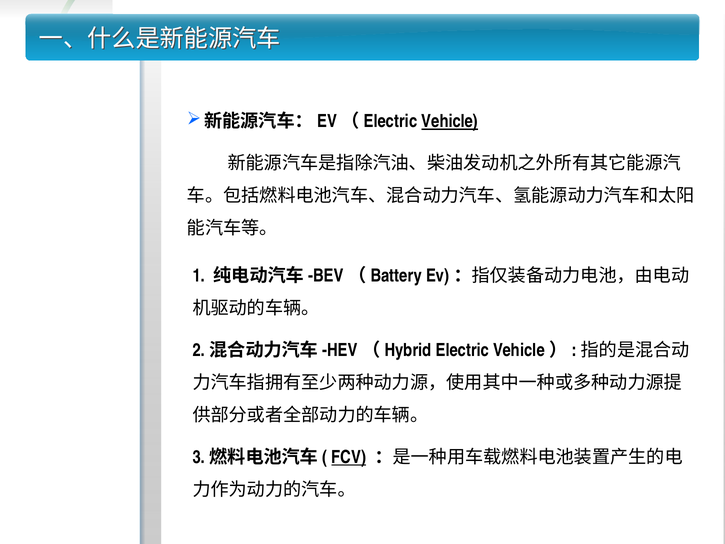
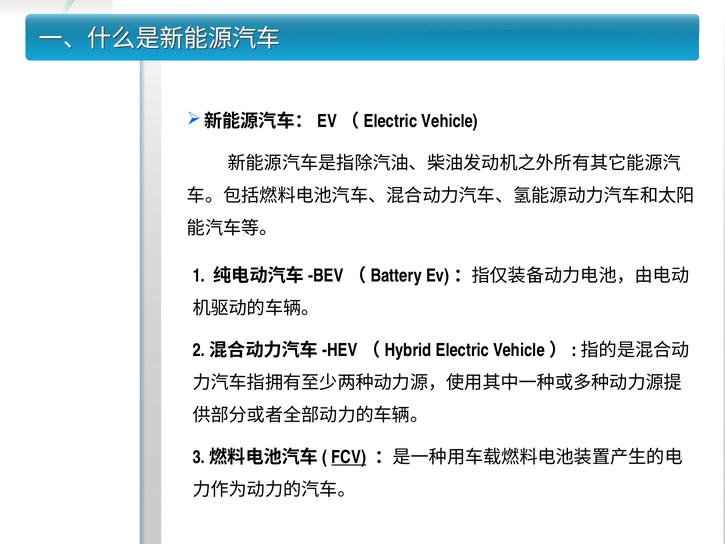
Vehicle underline: present -> none
